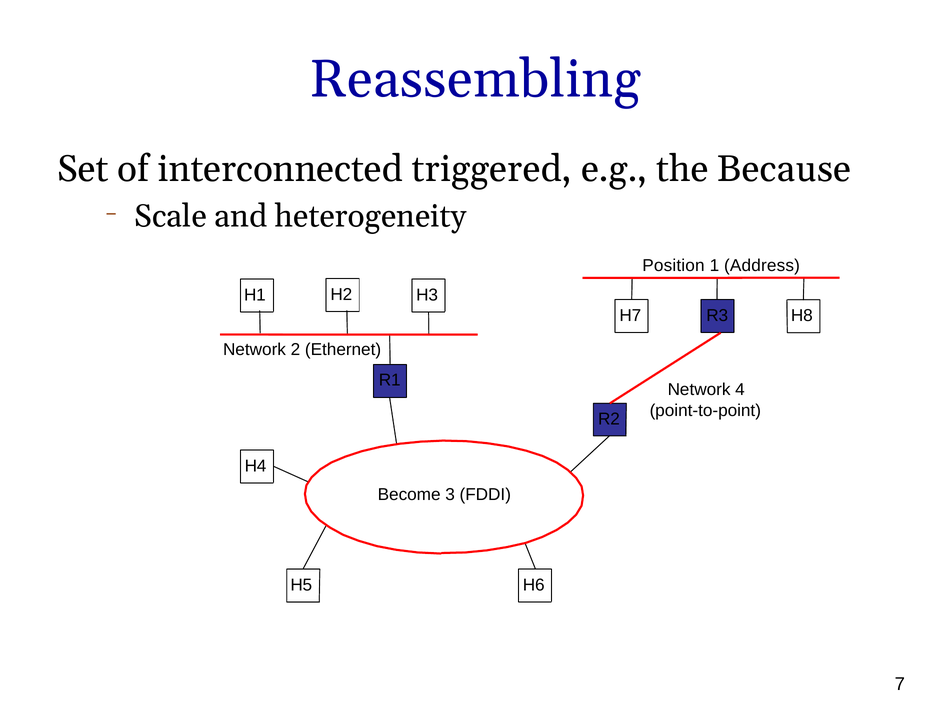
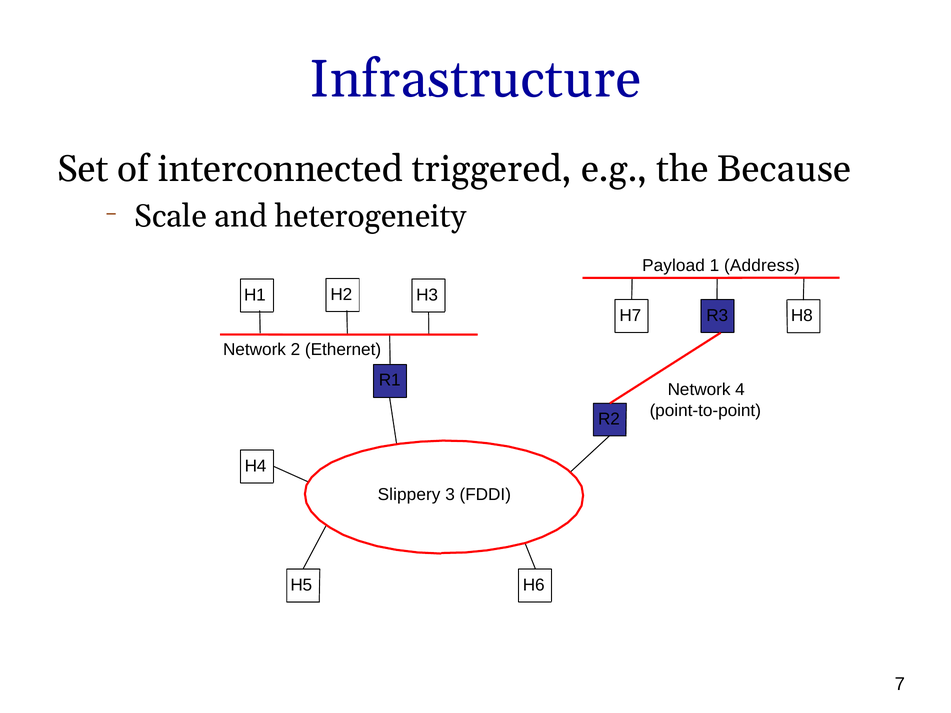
Reassembling: Reassembling -> Infrastructure
Position: Position -> Payload
Become: Become -> Slippery
